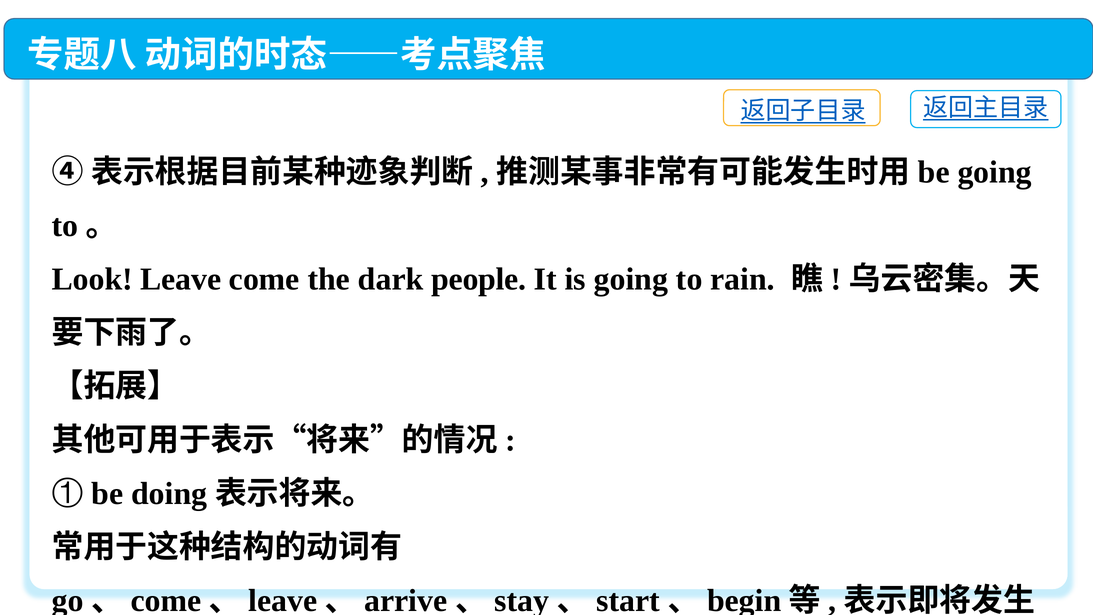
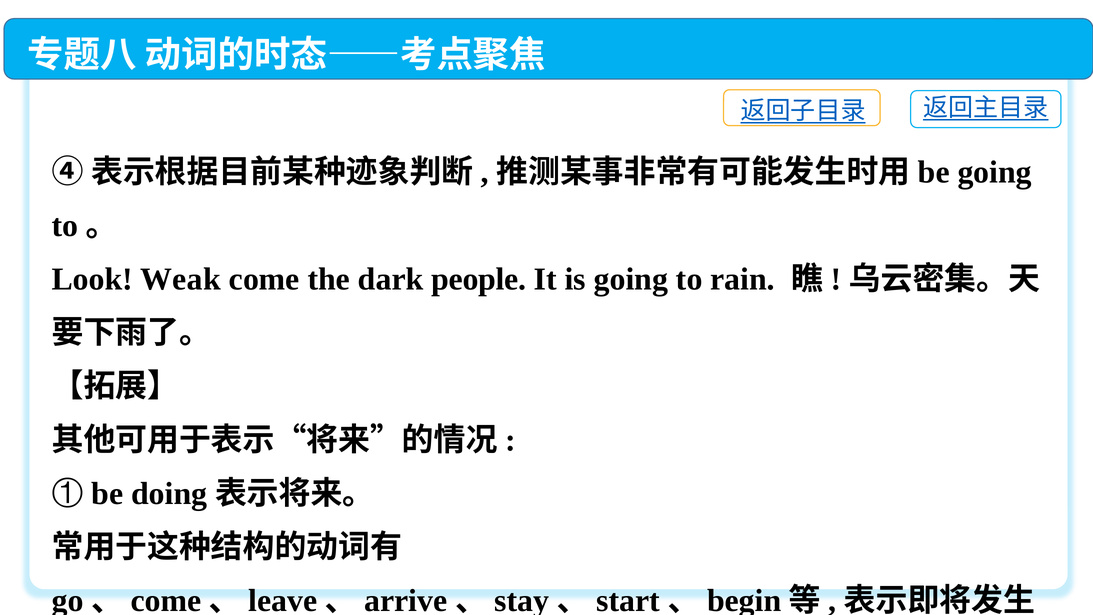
Look Leave: Leave -> Weak
